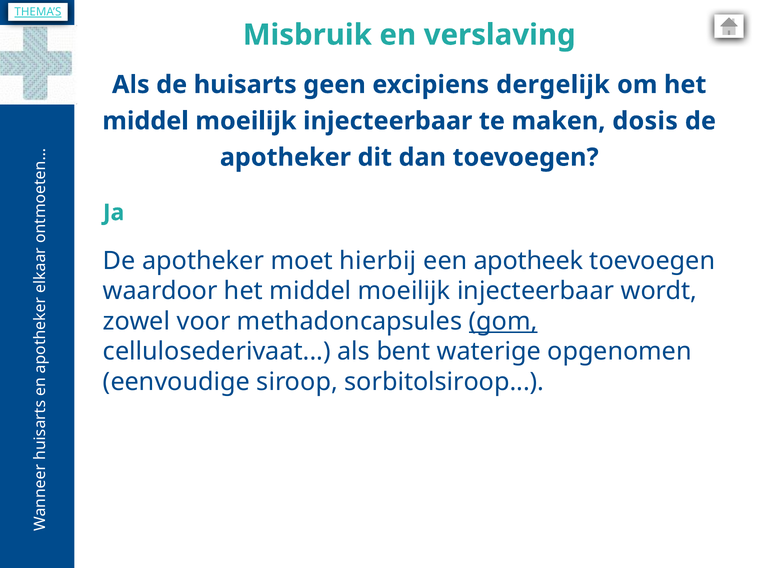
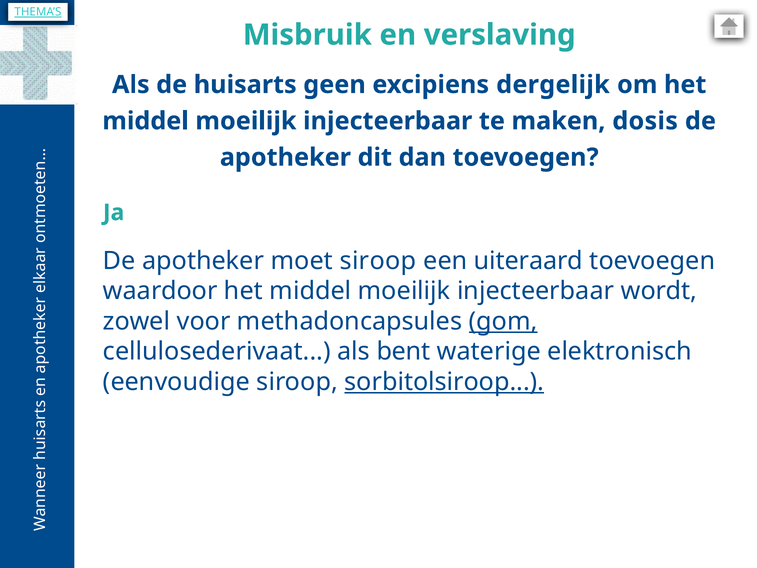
moet hierbij: hierbij -> siroop
apotheek: apotheek -> uiteraard
opgenomen: opgenomen -> elektronisch
sorbitolsiroop underline: none -> present
